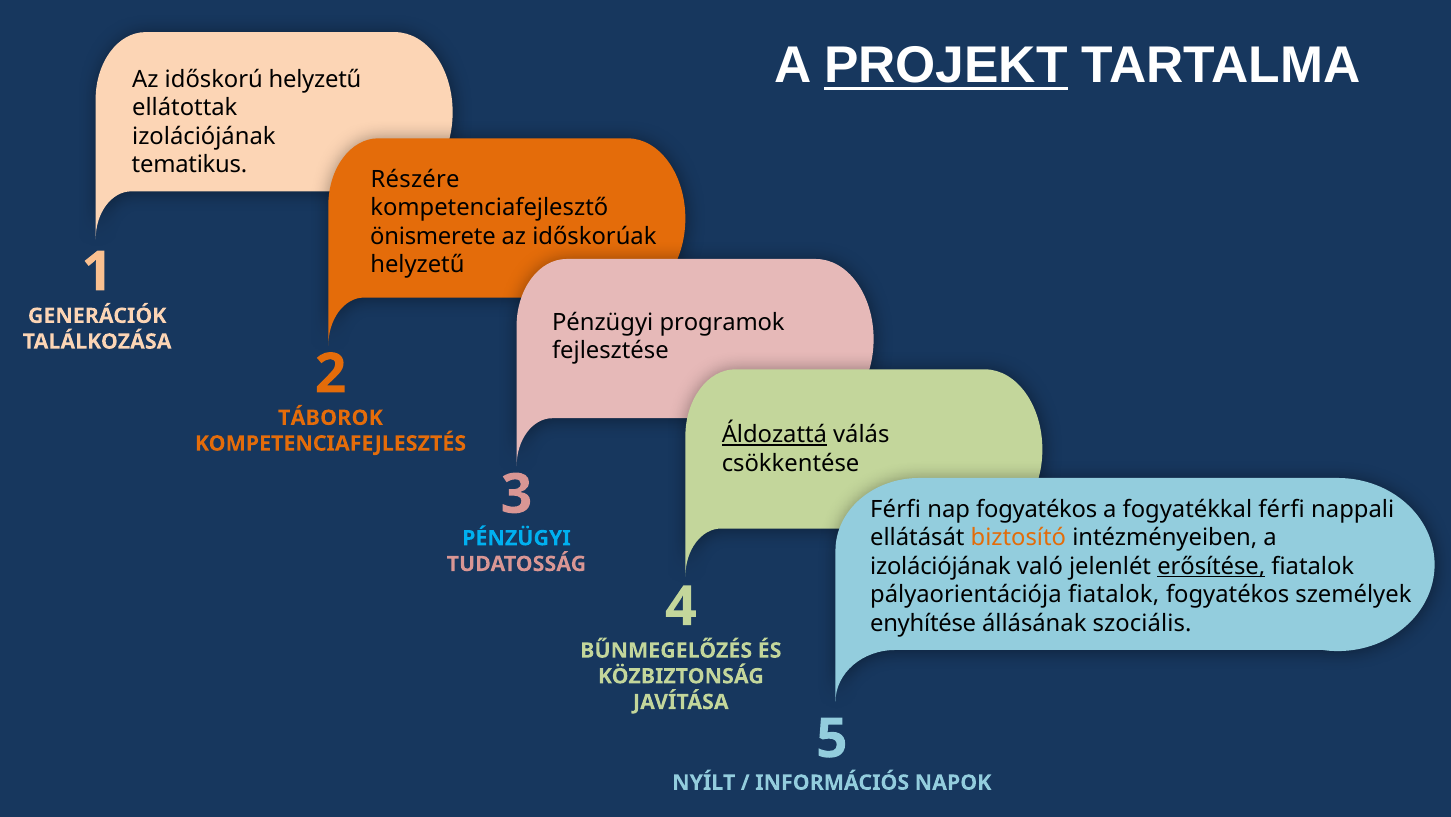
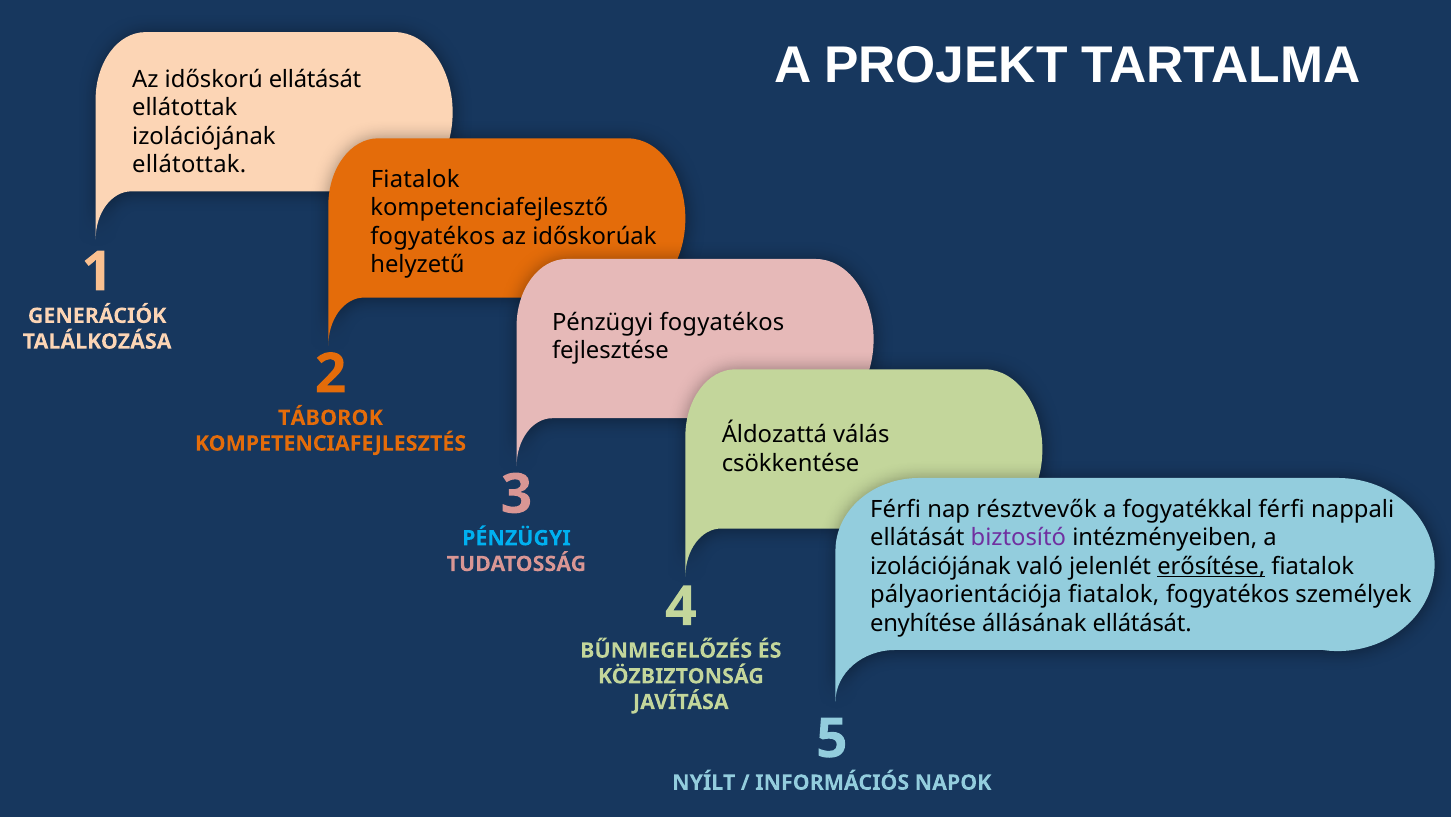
PROJEKT underline: present -> none
időskorú helyzetű: helyzetű -> ellátását
tematikus at (189, 165): tematikus -> ellátottak
Részére at (415, 179): Részére -> Fiatalok
önismerete at (433, 236): önismerete -> fogyatékos
Pénzügyi programok: programok -> fogyatékos
Áldozattá underline: present -> none
nap fogyatékos: fogyatékos -> résztvevők
biztosító colour: orange -> purple
állásának szociális: szociális -> ellátását
